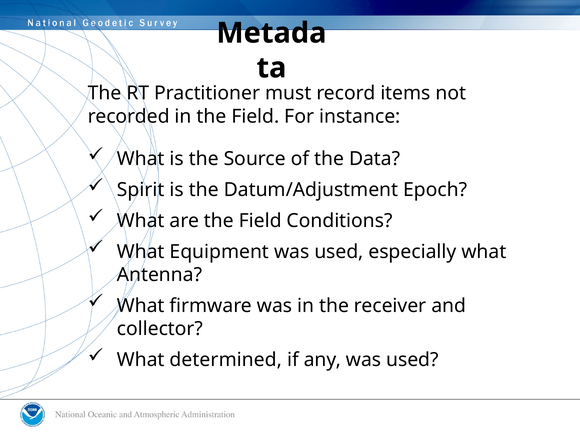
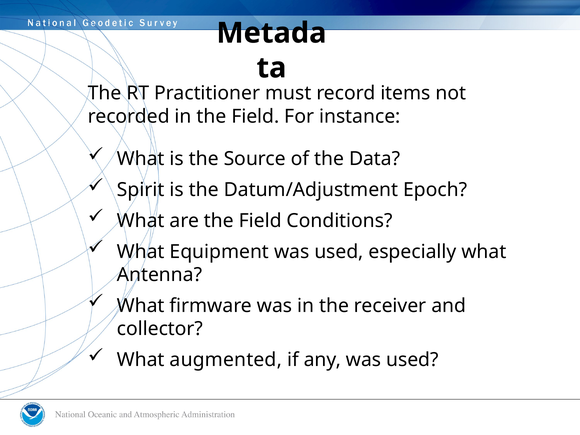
determined: determined -> augmented
